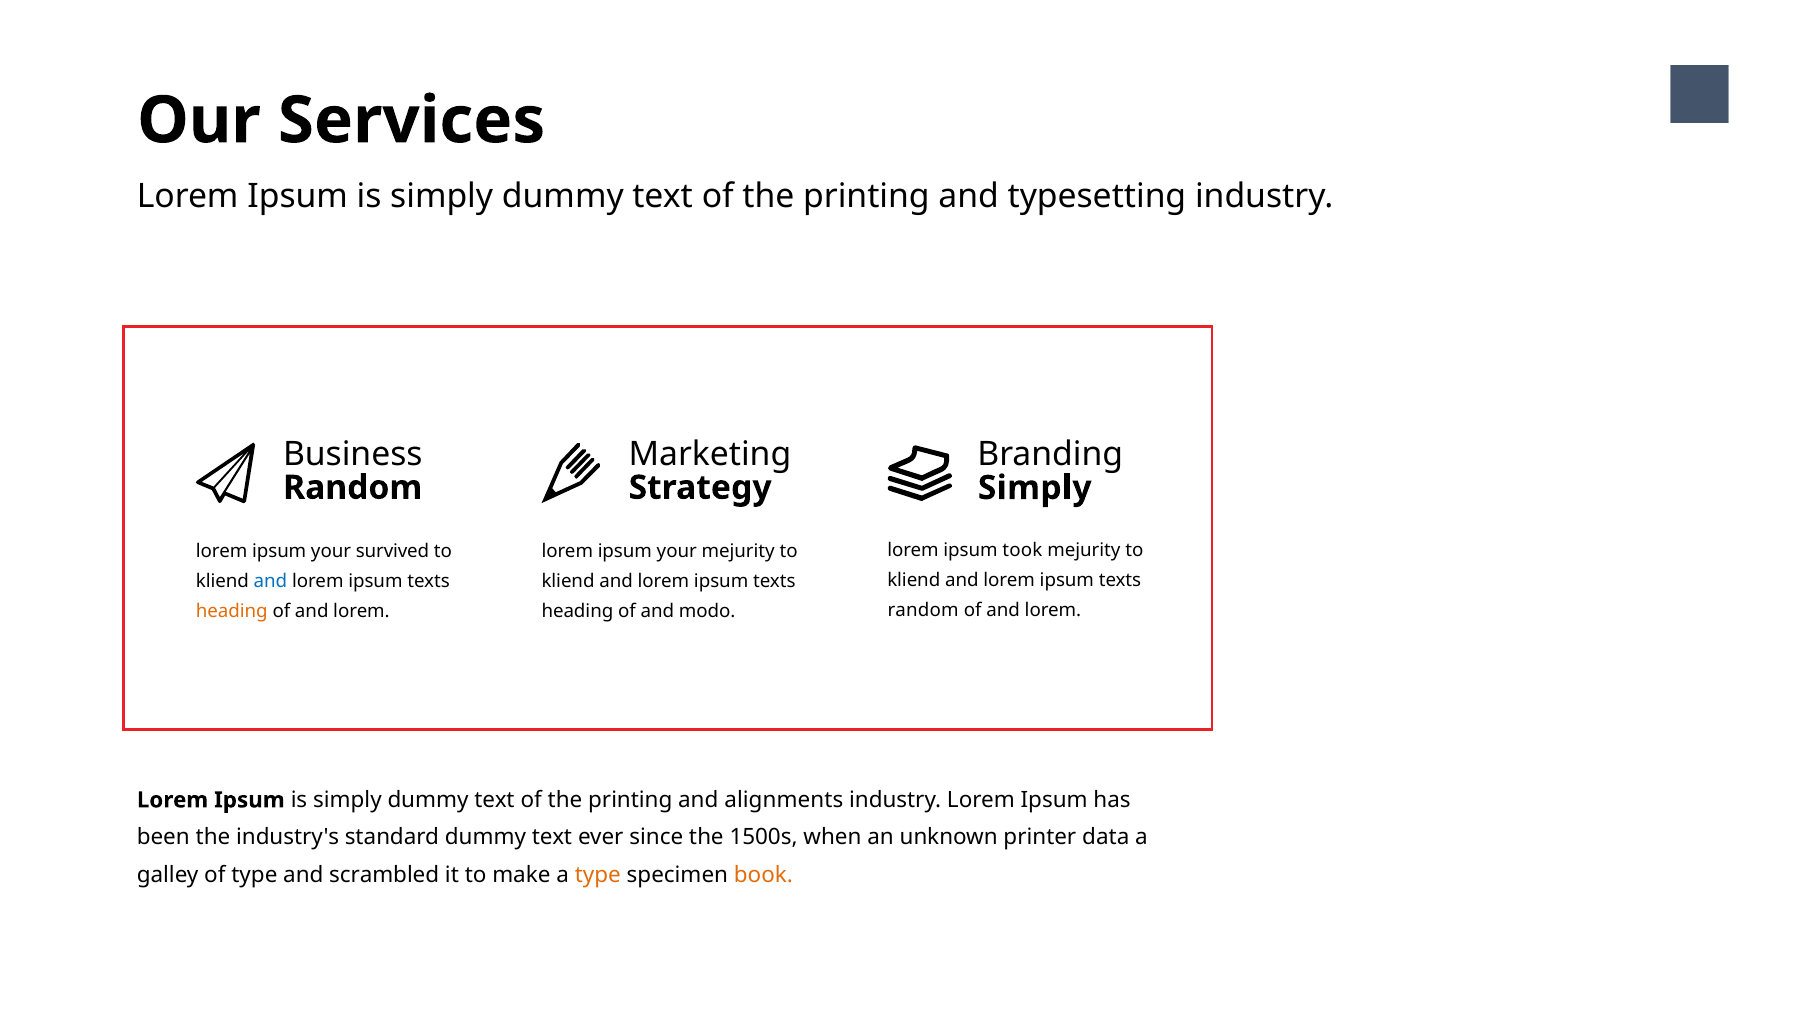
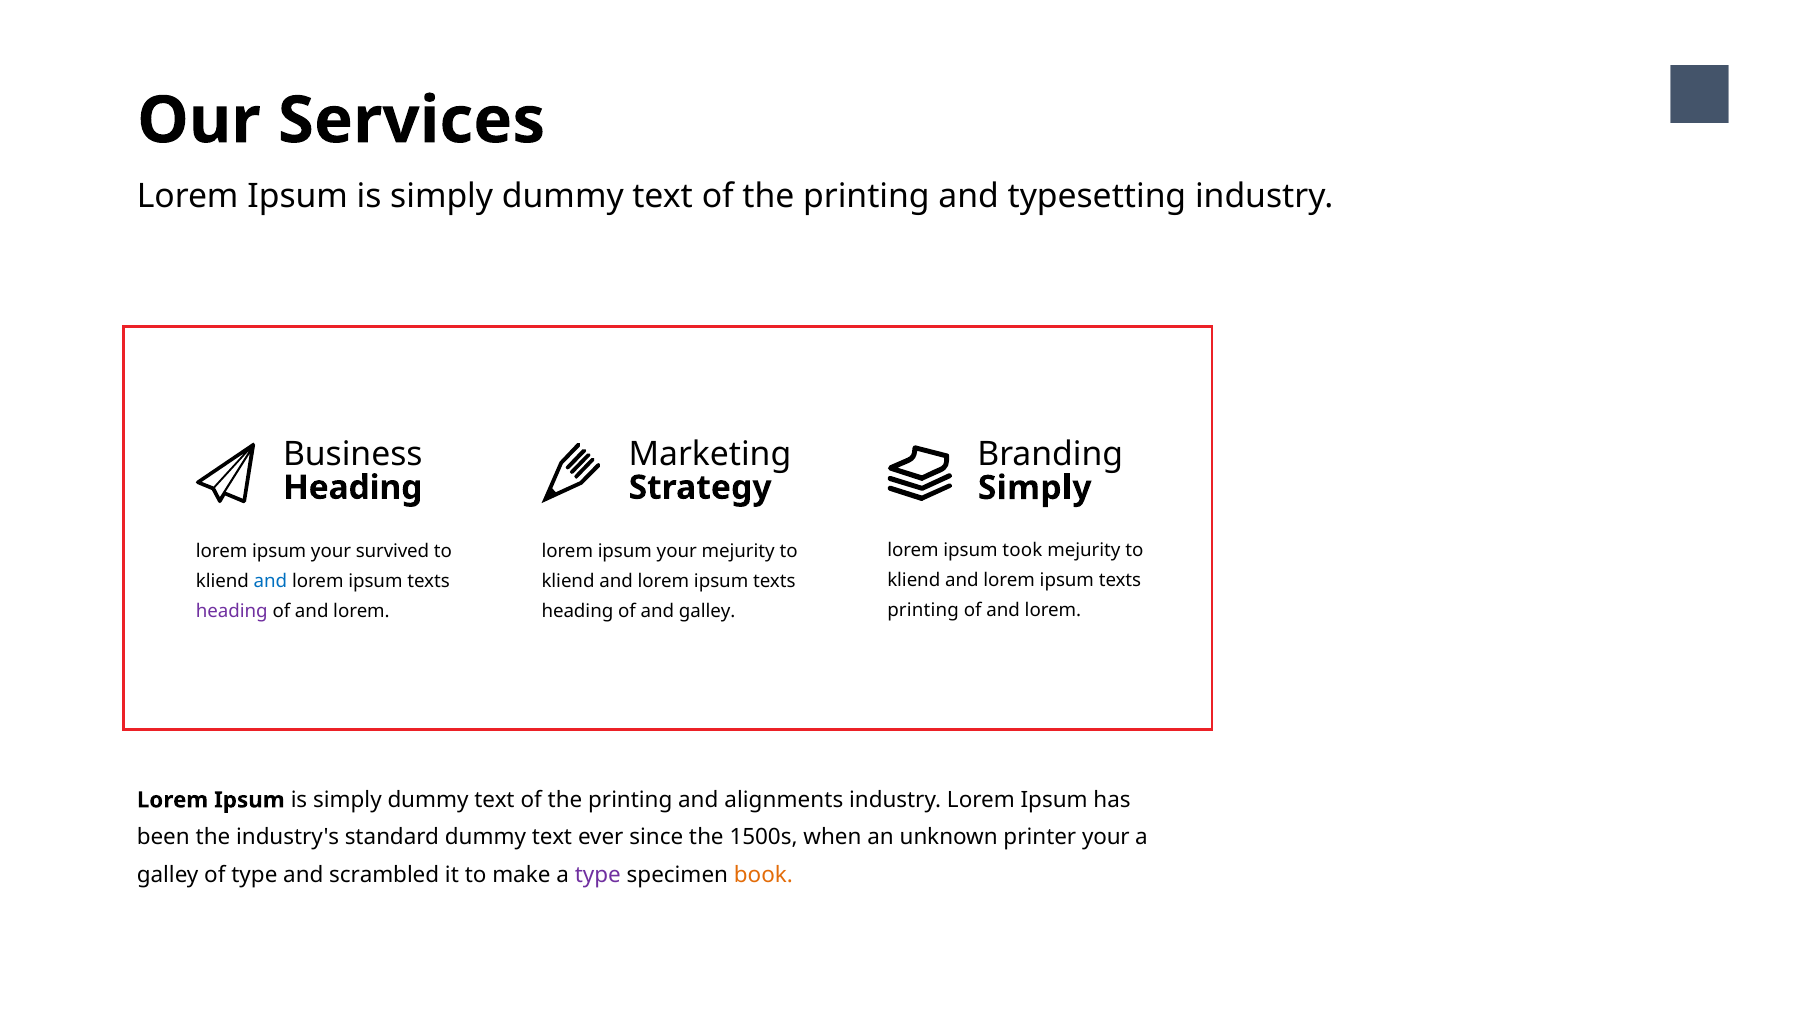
Random at (353, 487): Random -> Heading
random at (923, 610): random -> printing
heading at (232, 611) colour: orange -> purple
and modo: modo -> galley
printer data: data -> your
type at (598, 875) colour: orange -> purple
